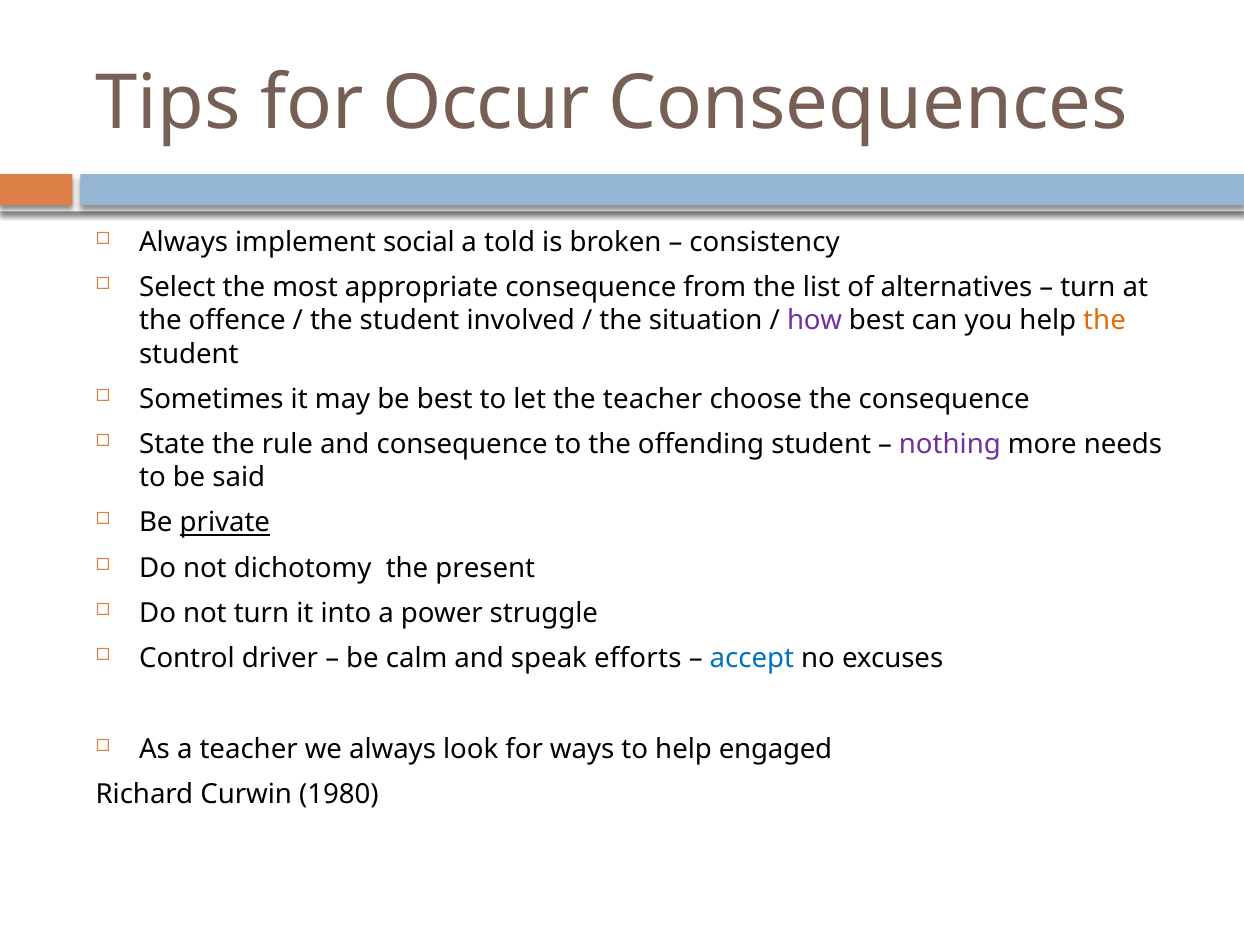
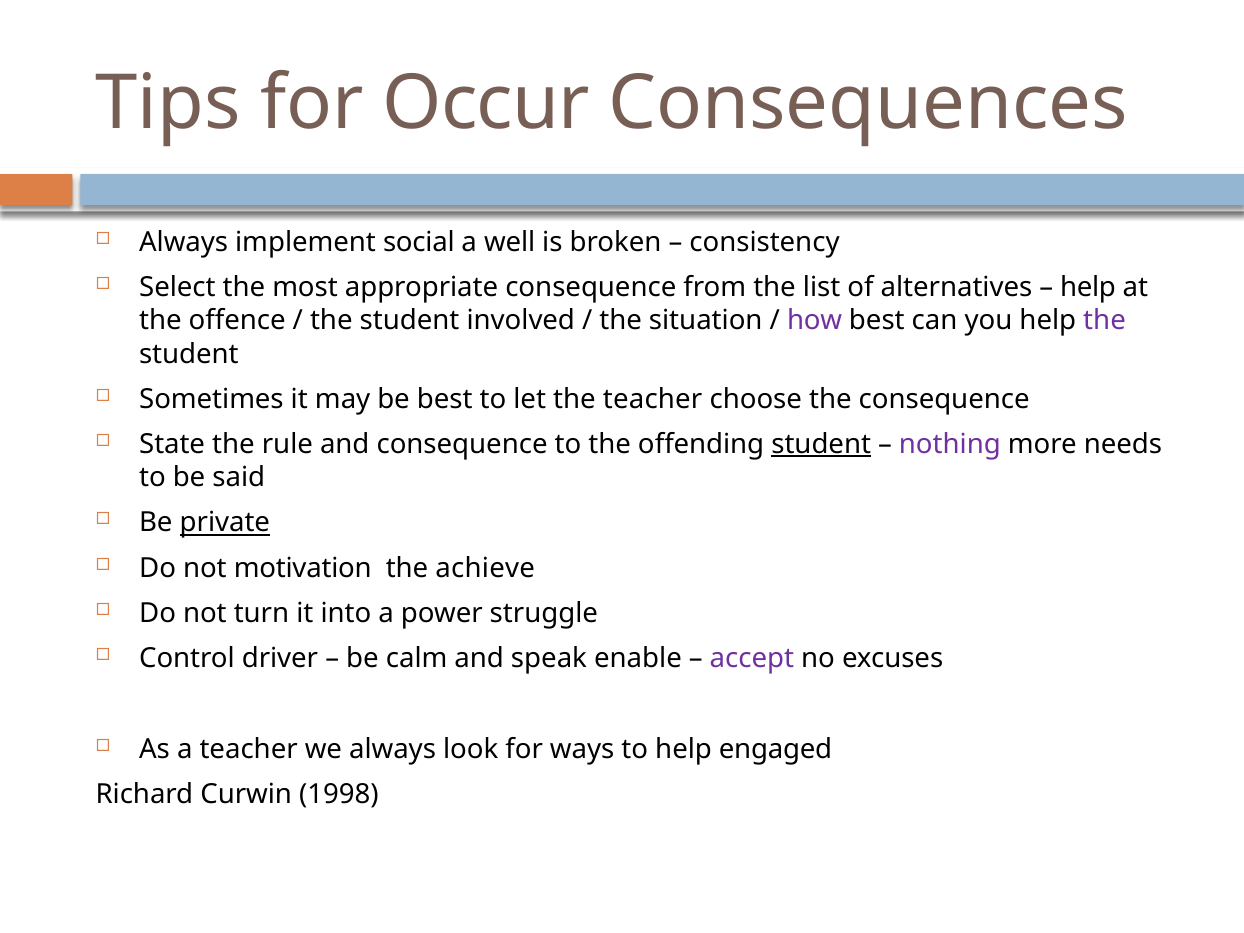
told: told -> well
turn at (1088, 288): turn -> help
the at (1105, 321) colour: orange -> purple
student at (821, 444) underline: none -> present
dichotomy: dichotomy -> motivation
present: present -> achieve
efforts: efforts -> enable
accept colour: blue -> purple
1980: 1980 -> 1998
